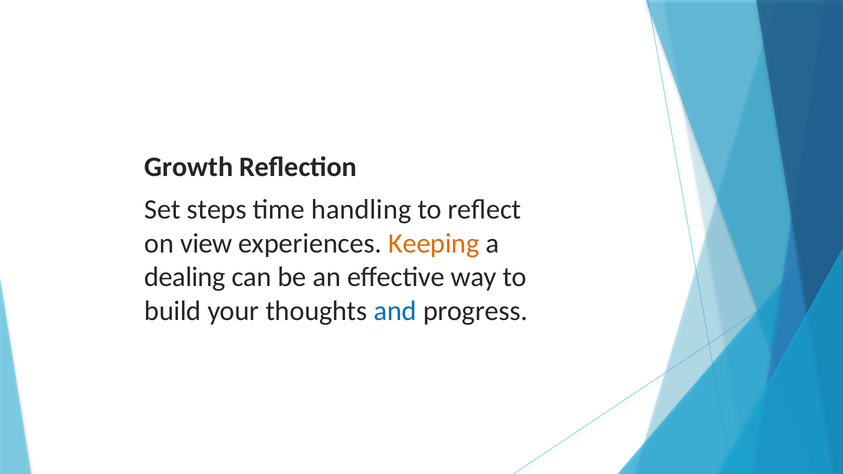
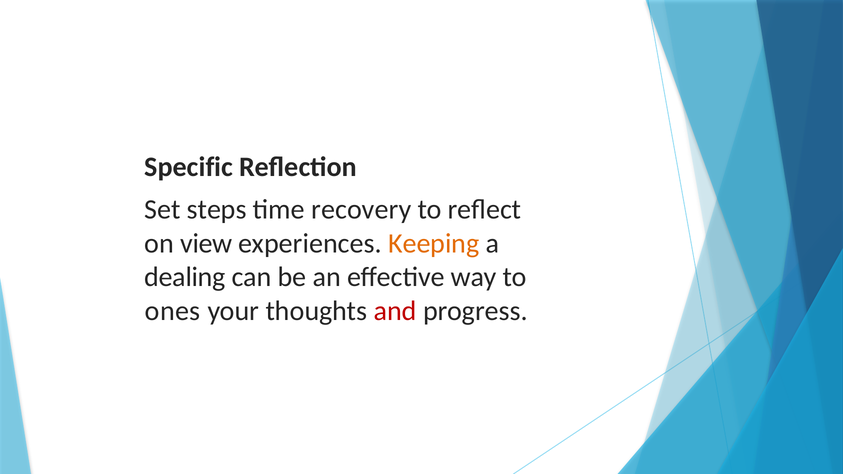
Growth: Growth -> Specific
handling: handling -> recovery
build: build -> ones
and colour: blue -> red
